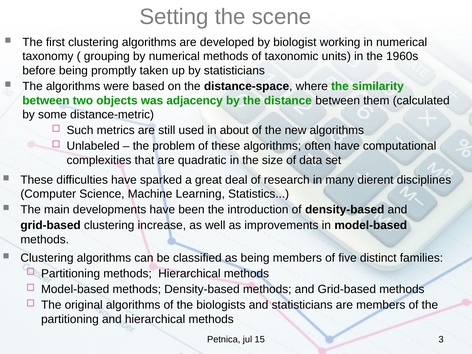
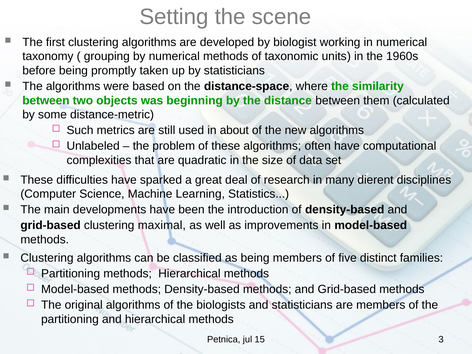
adjacency: adjacency -> beginning
increase: increase -> maximal
